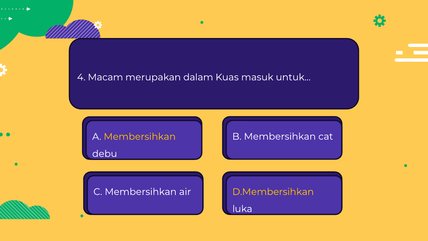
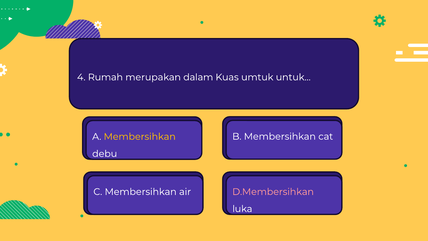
Macam: Macam -> Rumah
masuk: masuk -> umtuk
D.Membersihkan colour: yellow -> pink
